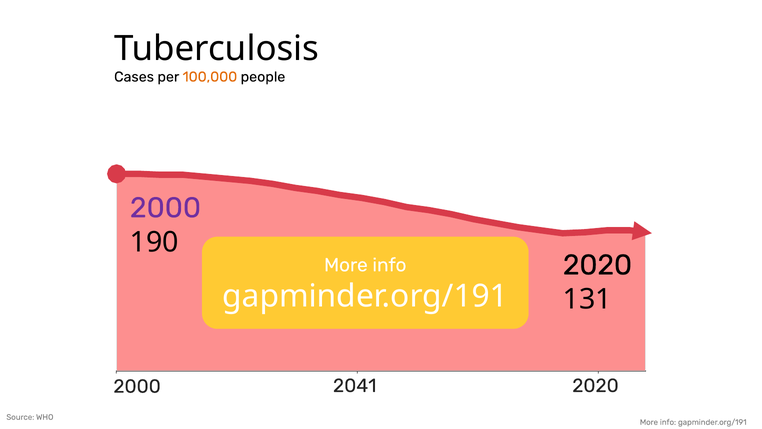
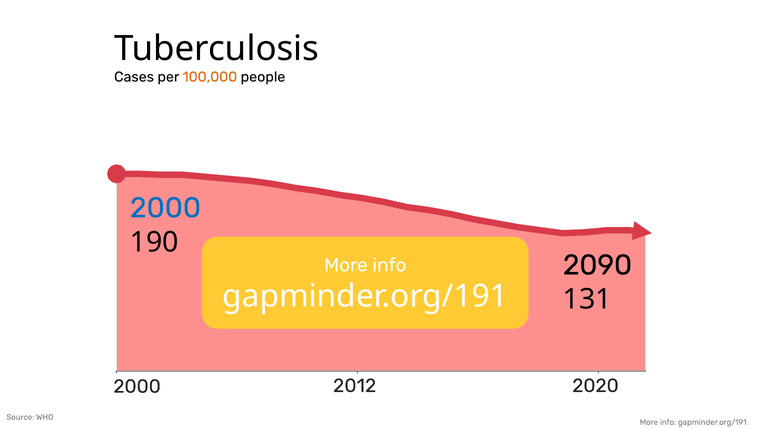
2000 at (165, 208) colour: purple -> blue
2020 at (597, 265): 2020 -> 2090
2041: 2041 -> 2012
